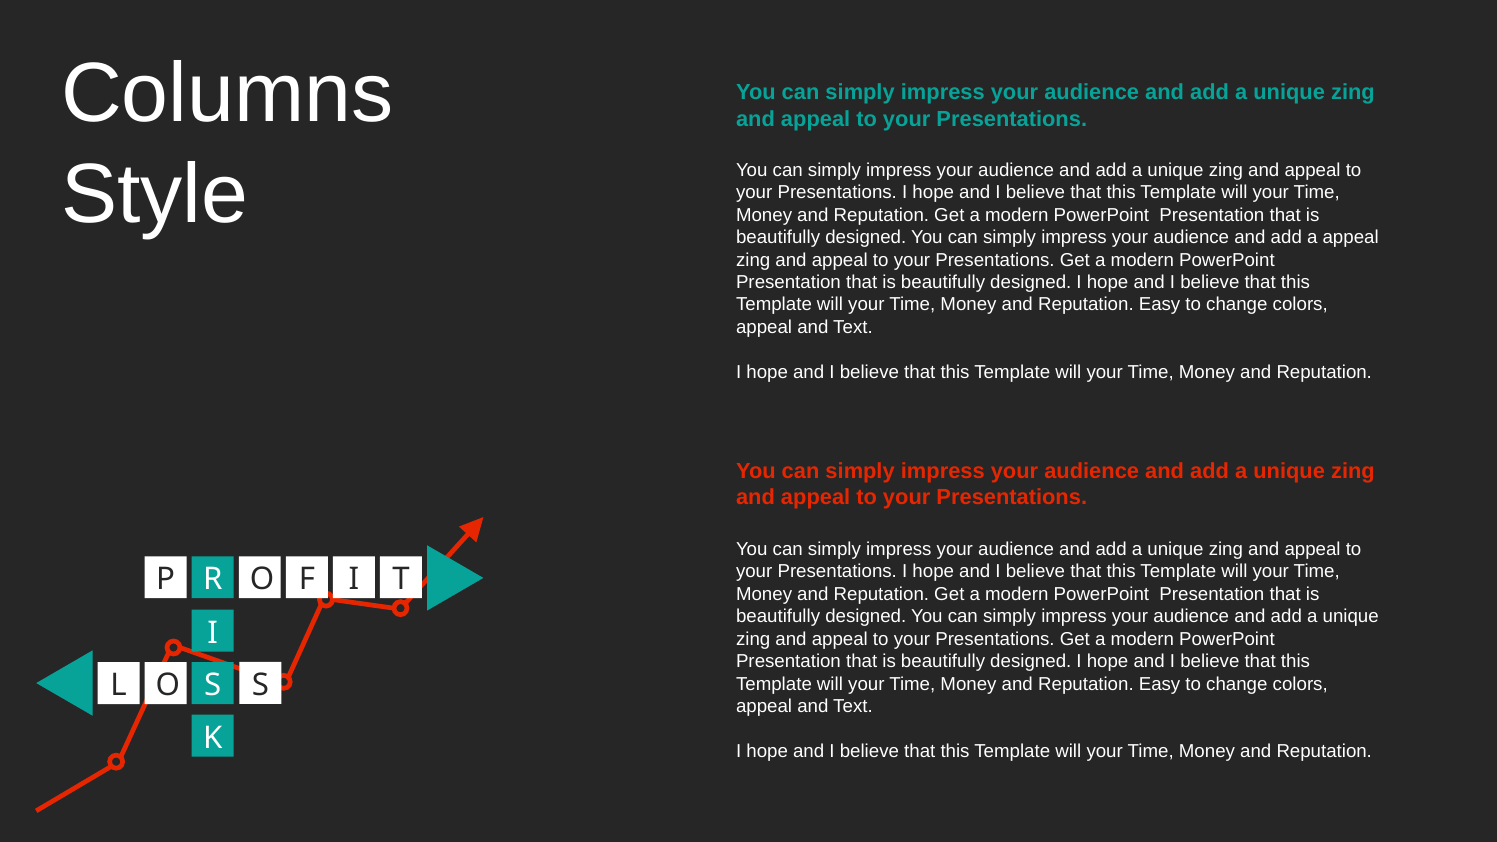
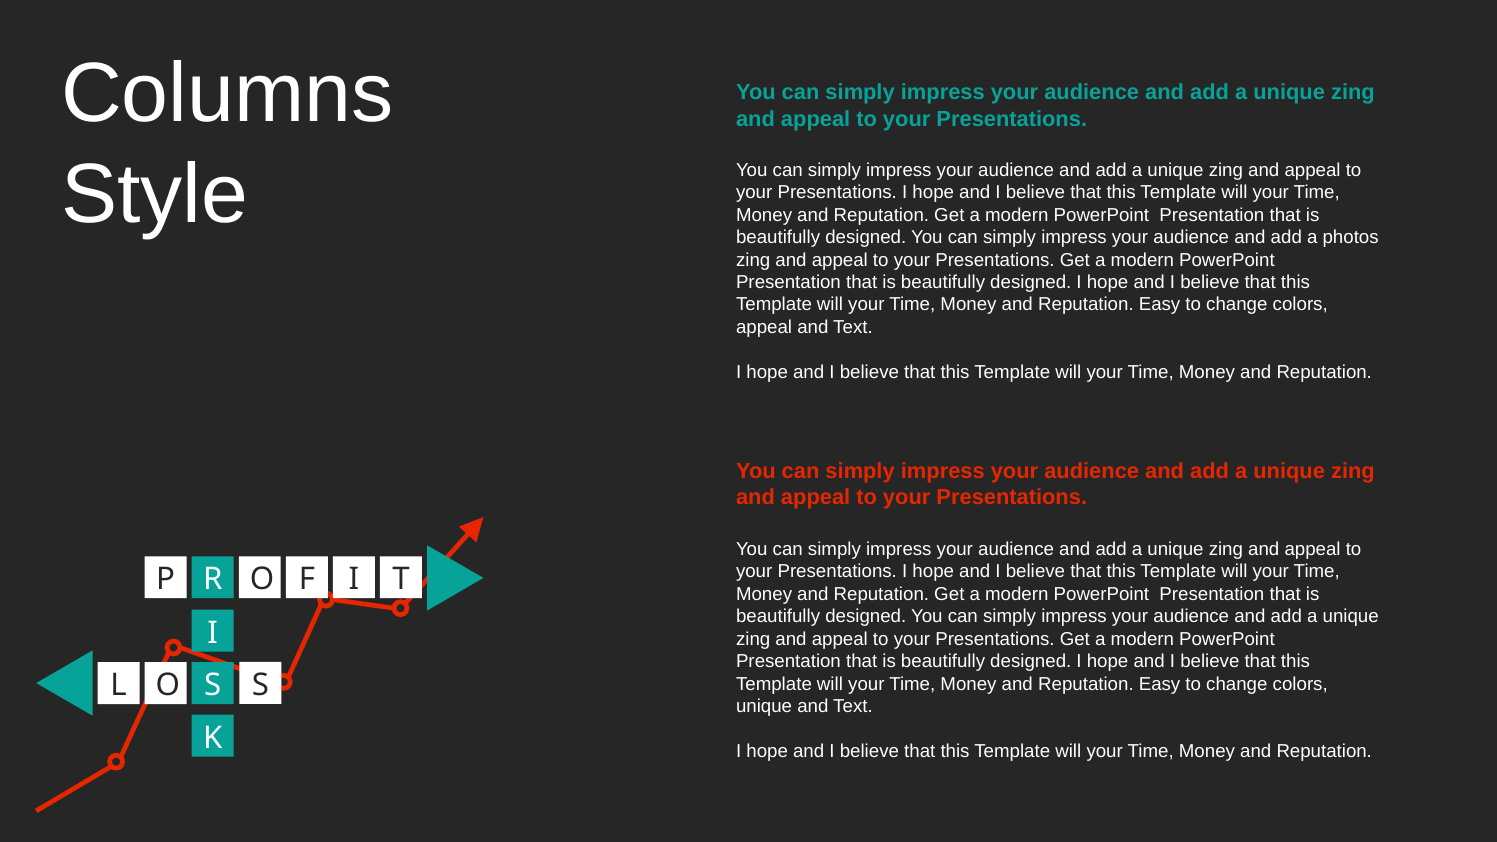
a appeal: appeal -> photos
appeal at (764, 707): appeal -> unique
